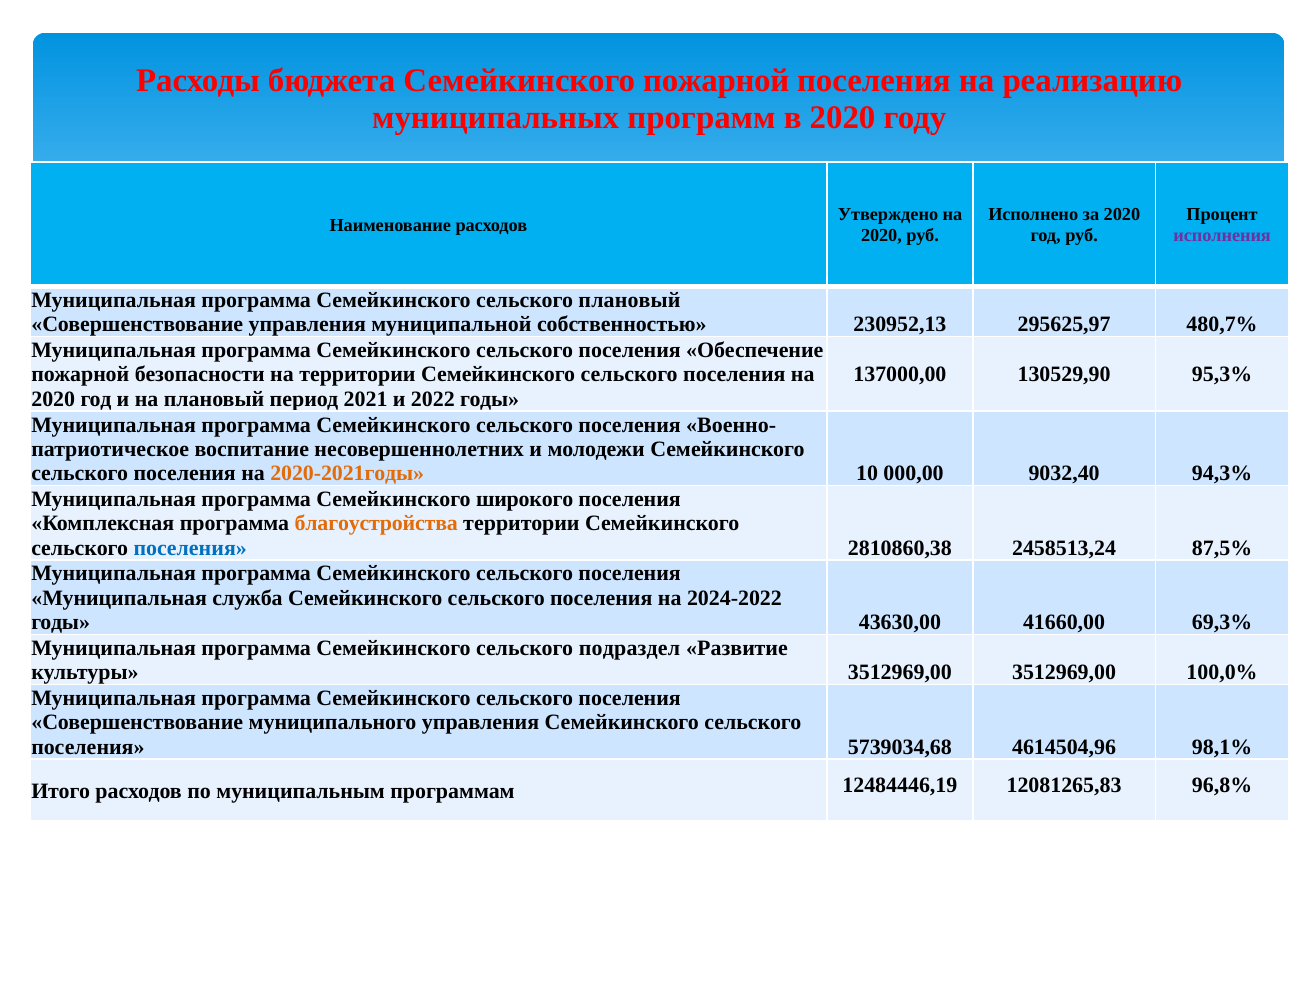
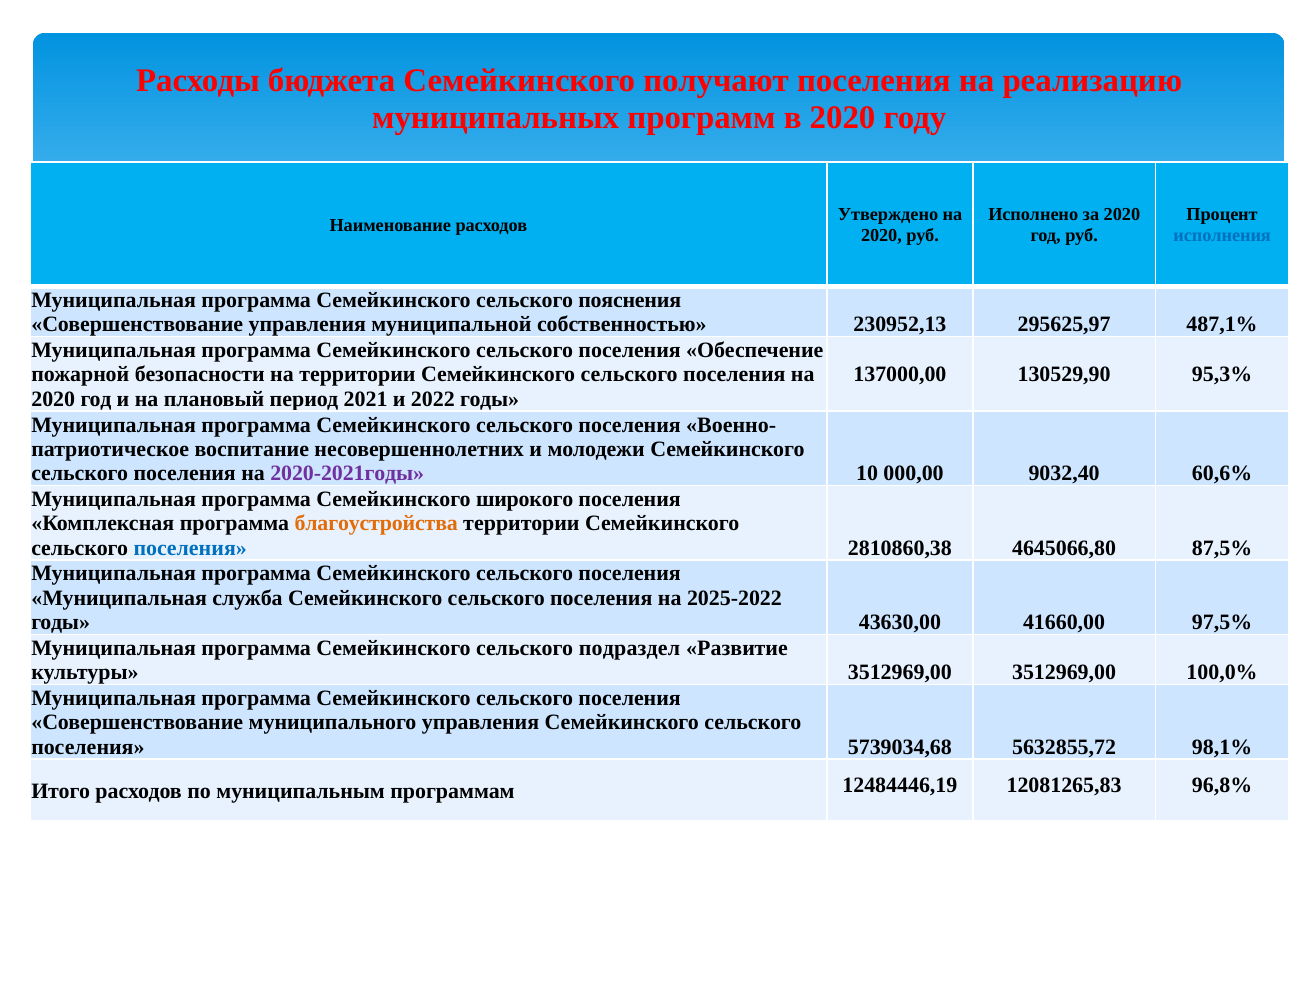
Семейкинского пожарной: пожарной -> получают
исполнения colour: purple -> blue
сельского плановый: плановый -> пояснения
480,7%: 480,7% -> 487,1%
2020-2021годы colour: orange -> purple
94,3%: 94,3% -> 60,6%
2458513,24: 2458513,24 -> 4645066,80
2024-2022: 2024-2022 -> 2025-2022
69,3%: 69,3% -> 97,5%
4614504,96: 4614504,96 -> 5632855,72
